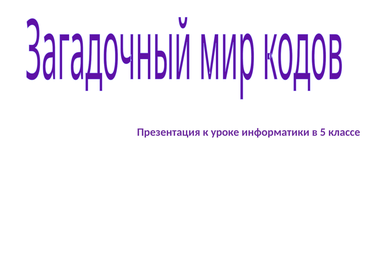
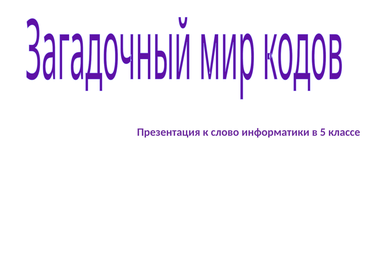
уроке: уроке -> слово
